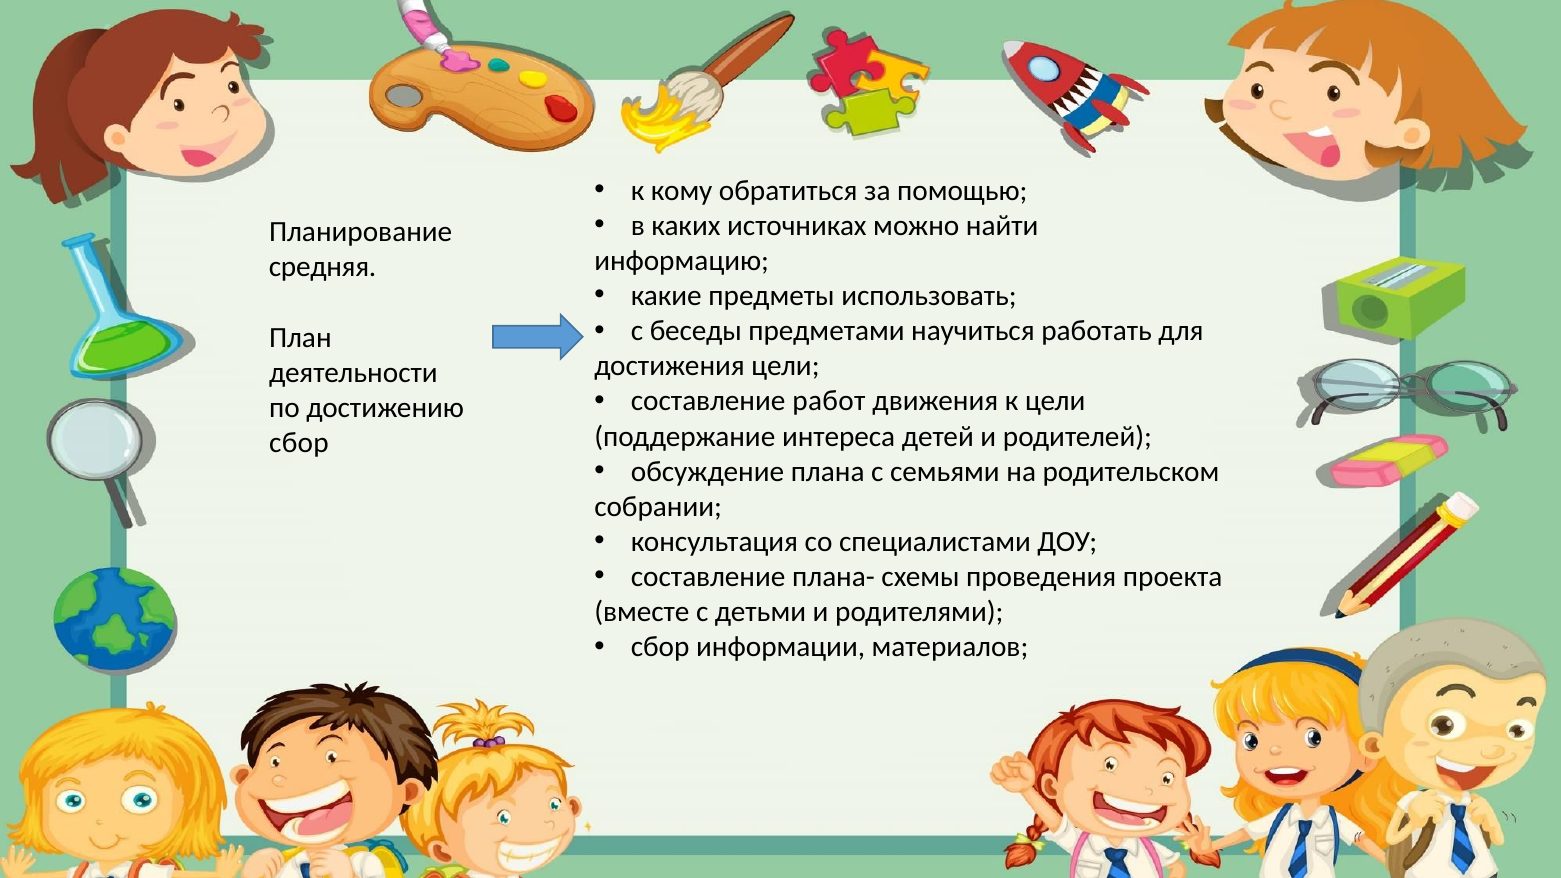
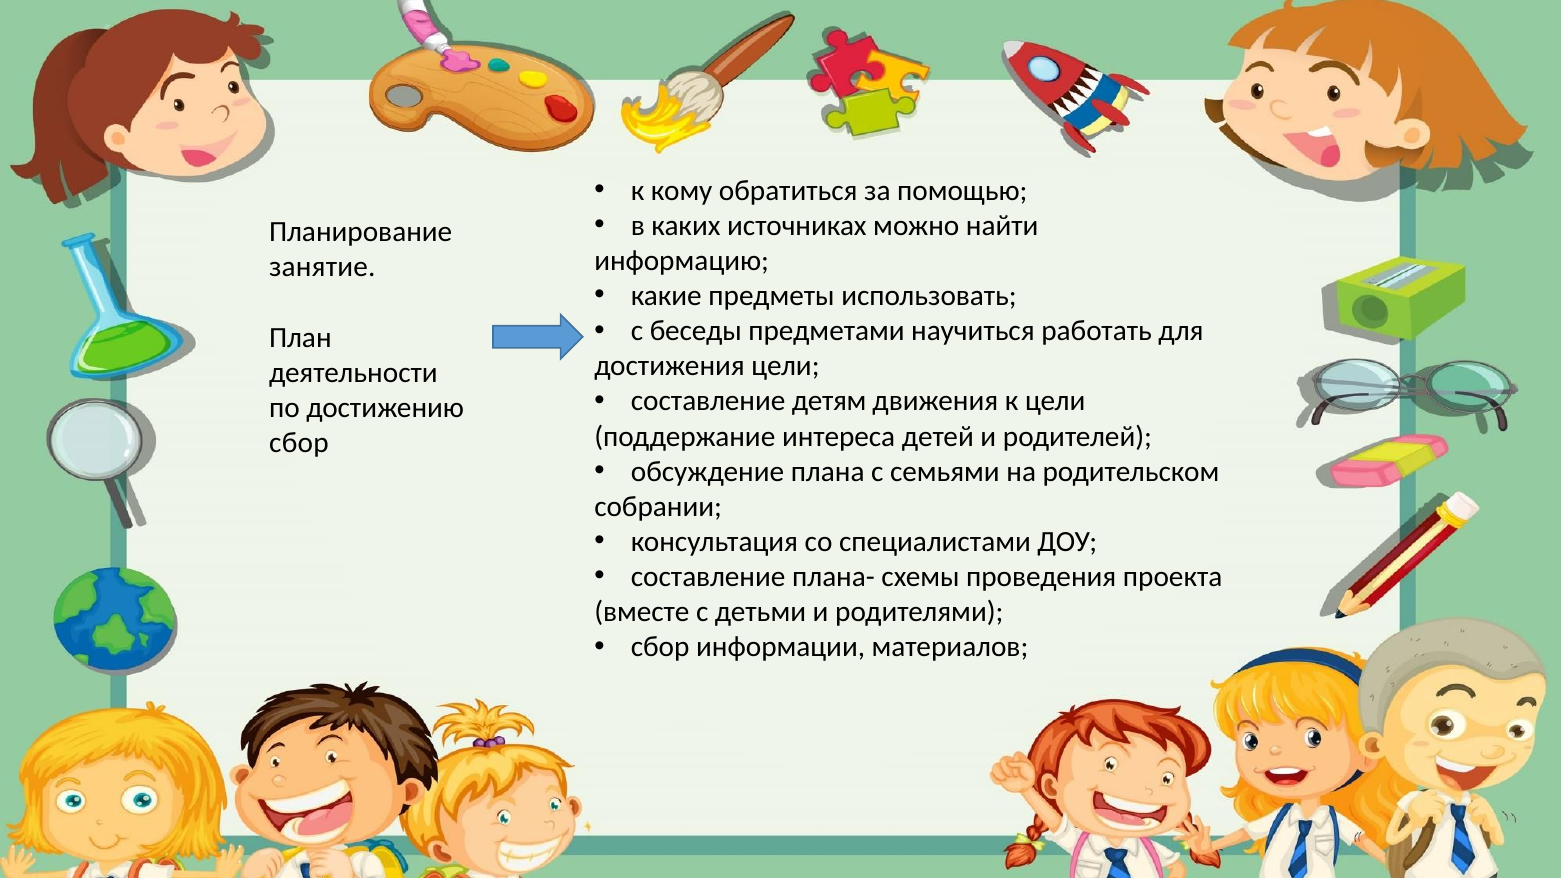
средняя: средняя -> занятие
работ: работ -> детям
